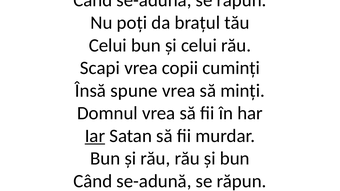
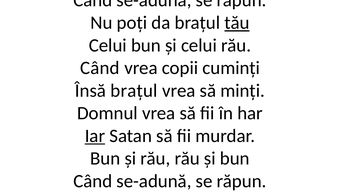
tău at (237, 23) underline: none -> present
Scapi at (100, 68): Scapi -> Când
Însă spune: spune -> brațul
